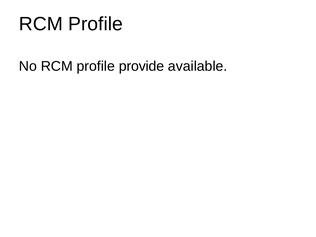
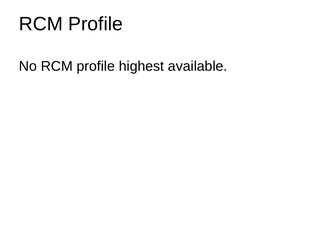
provide: provide -> highest
